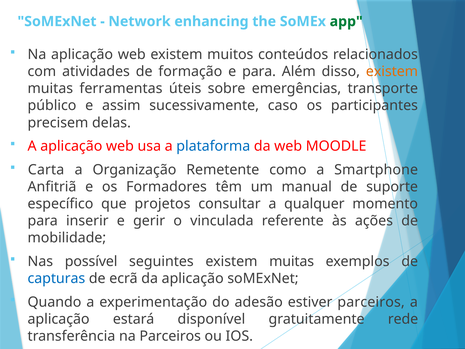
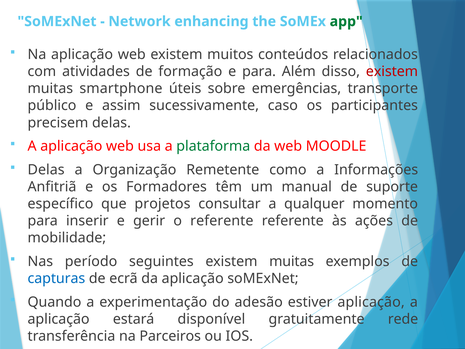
existem at (392, 71) colour: orange -> red
ferramentas: ferramentas -> smartphone
plataforma colour: blue -> green
Carta at (46, 170): Carta -> Delas
Smartphone: Smartphone -> Informações
o vinculada: vinculada -> referente
possível: possível -> período
estiver parceiros: parceiros -> aplicação
